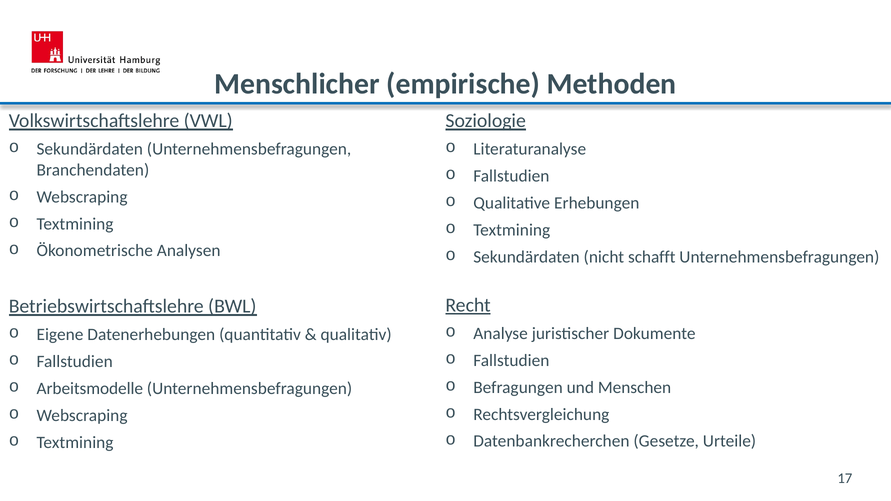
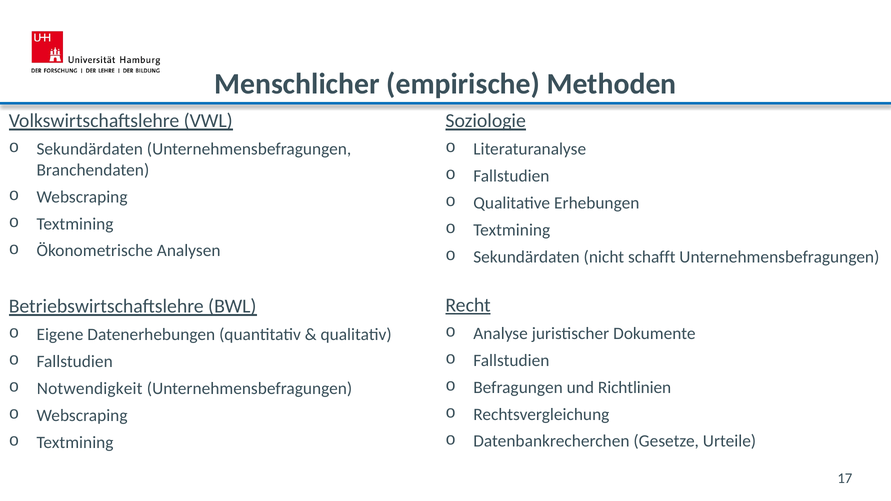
Menschen: Menschen -> Richtlinien
Arbeitsmodelle: Arbeitsmodelle -> Notwendigkeit
